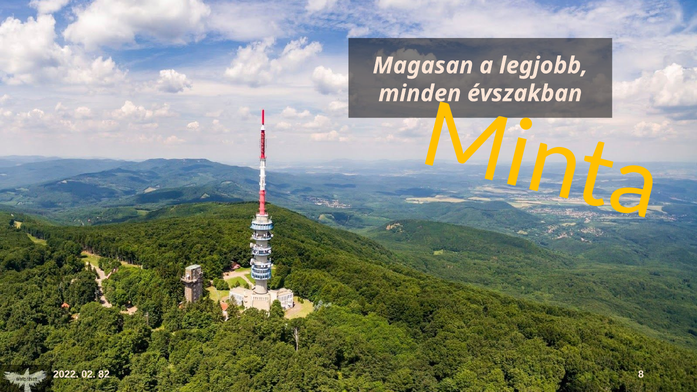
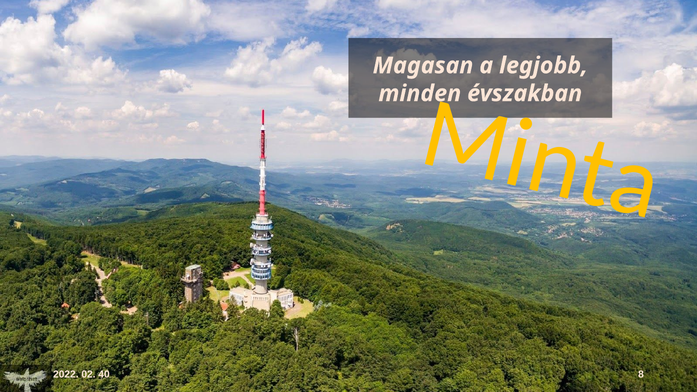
82: 82 -> 40
